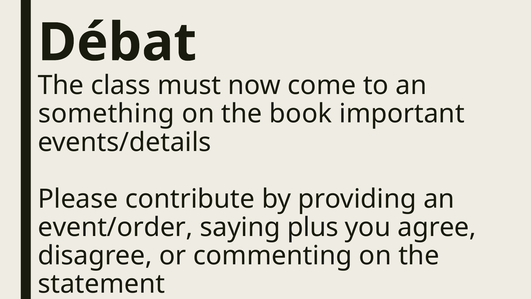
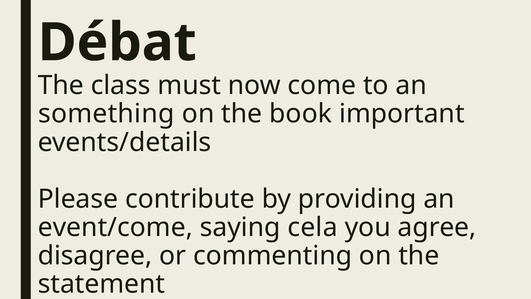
event/order: event/order -> event/come
plus: plus -> cela
